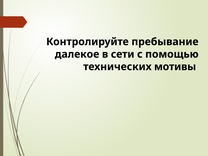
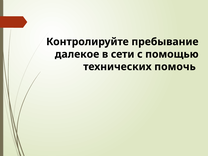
мотивы: мотивы -> помочь
